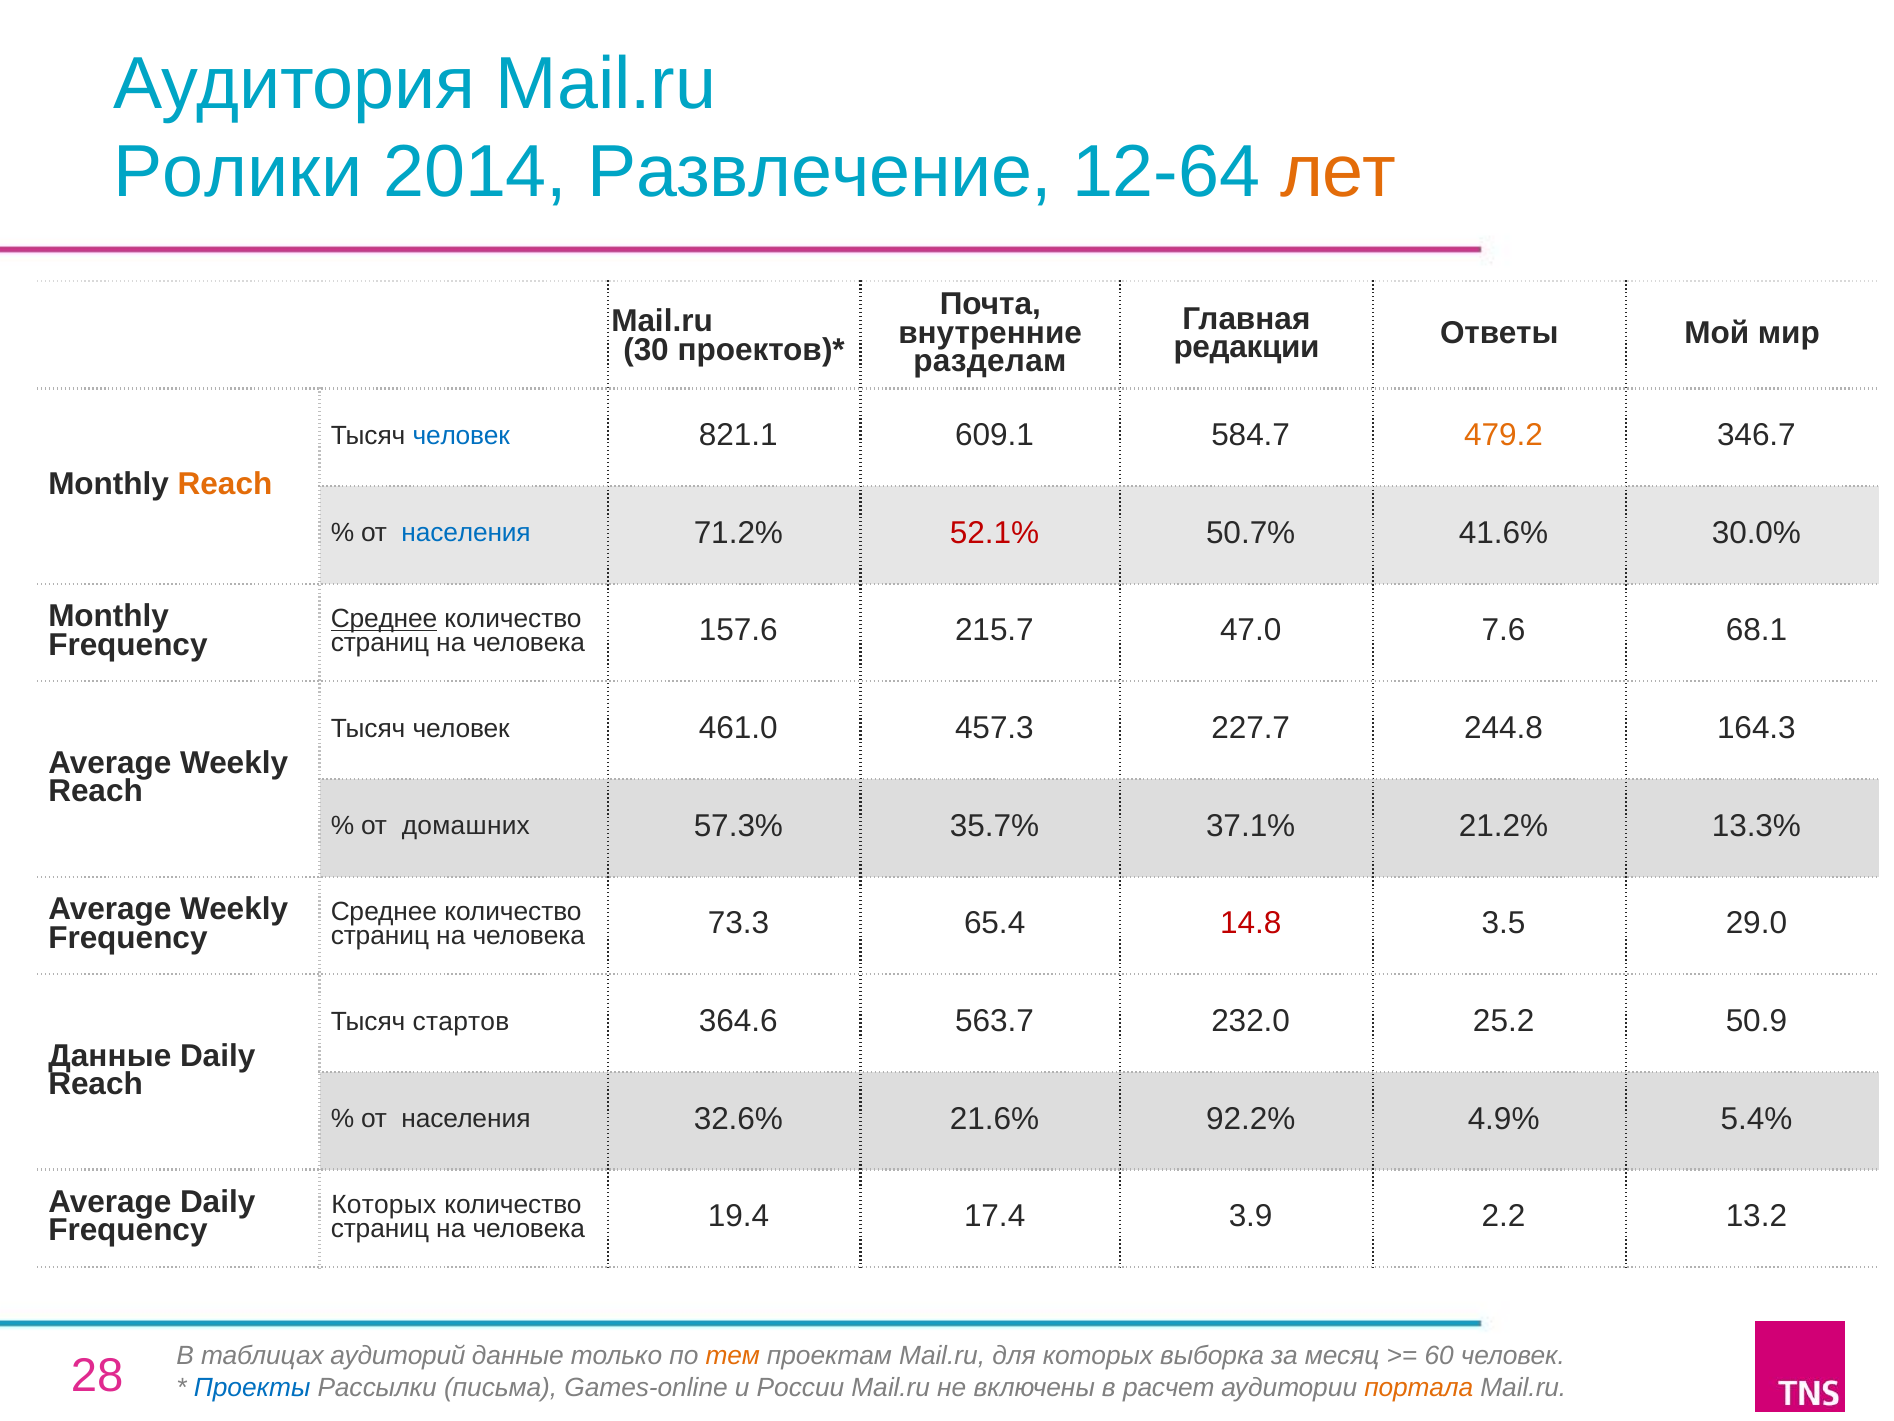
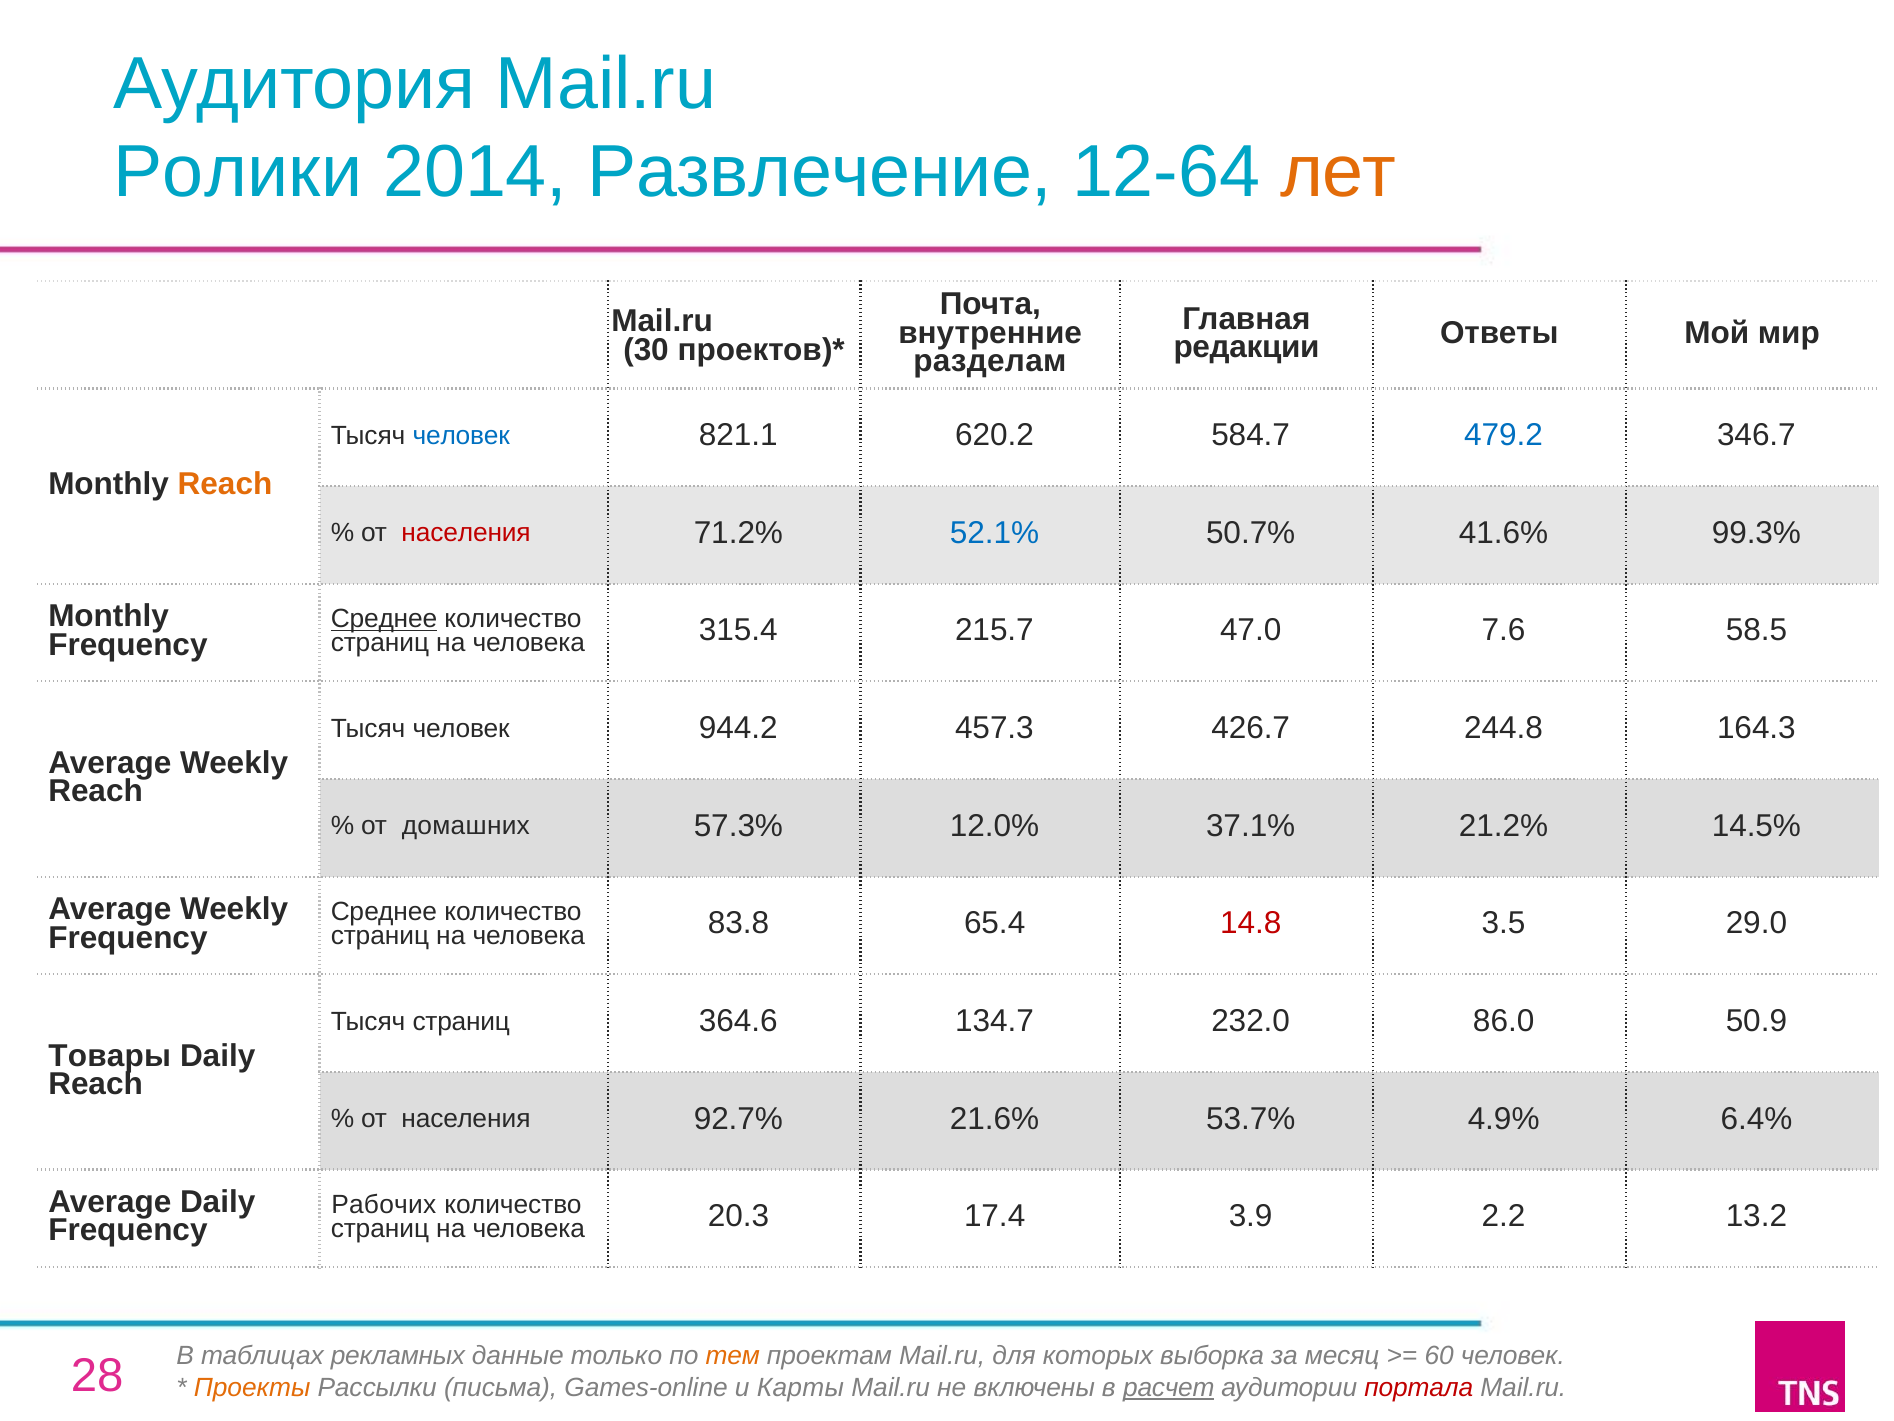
609.1: 609.1 -> 620.2
479.2 colour: orange -> blue
населения at (466, 533) colour: blue -> red
52.1% colour: red -> blue
30.0%: 30.0% -> 99.3%
157.6: 157.6 -> 315.4
68.1: 68.1 -> 58.5
461.0: 461.0 -> 944.2
227.7: 227.7 -> 426.7
35.7%: 35.7% -> 12.0%
13.3%: 13.3% -> 14.5%
73.3: 73.3 -> 83.8
Тысяч стартов: стартов -> страниц
563.7: 563.7 -> 134.7
25.2: 25.2 -> 86.0
Данные at (110, 1055): Данные -> Товары
32.6%: 32.6% -> 92.7%
92.2%: 92.2% -> 53.7%
5.4%: 5.4% -> 6.4%
Которых at (384, 1205): Которых -> Рабочих
19.4: 19.4 -> 20.3
аудиторий: аудиторий -> рекламных
Проекты colour: blue -> orange
России: России -> Карты
расчет underline: none -> present
портала colour: orange -> red
